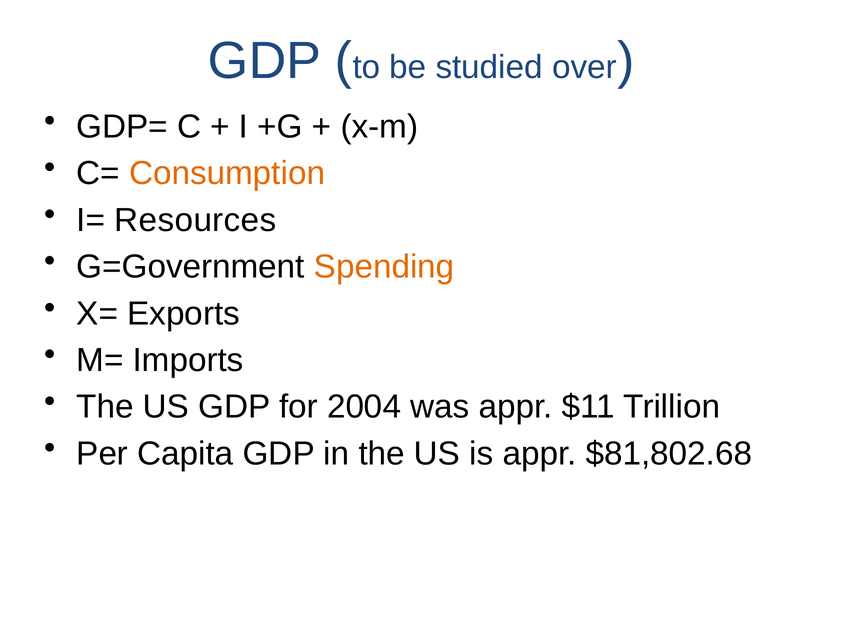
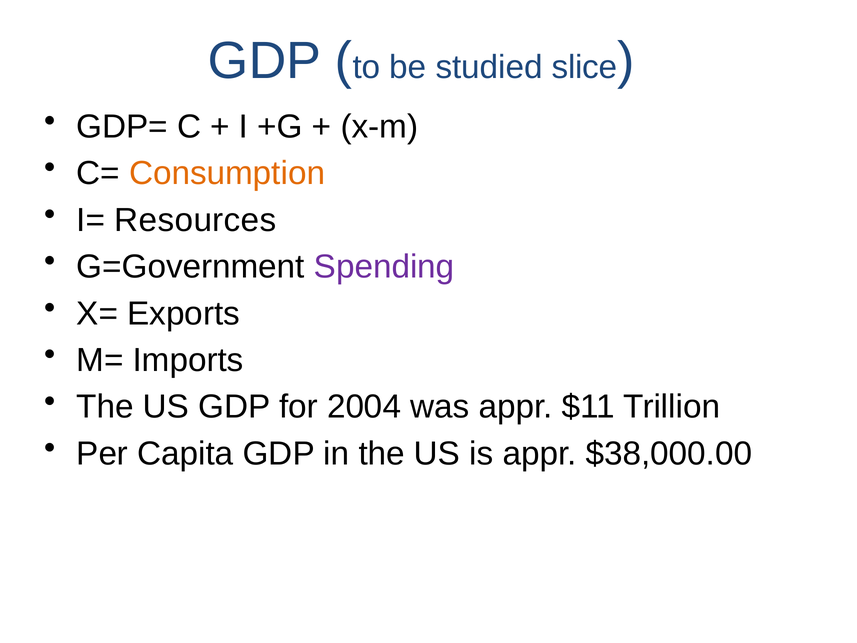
over: over -> slice
Spending colour: orange -> purple
$81,802.68: $81,802.68 -> $38,000.00
